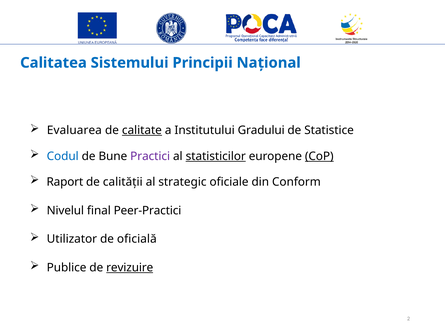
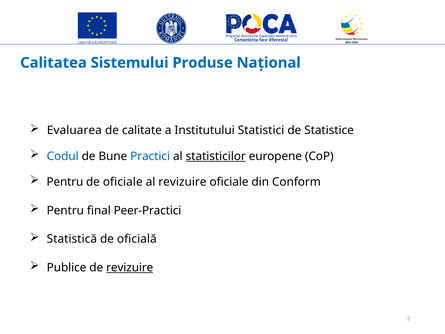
Principii: Principii -> Produse
calitate underline: present -> none
Gradului: Gradului -> Statistici
Practici colour: purple -> blue
CoP underline: present -> none
Raport at (65, 182): Raport -> Pentru
de calității: calității -> oficiale
al strategic: strategic -> revizuire
Nivelul at (65, 210): Nivelul -> Pentru
Utilizator: Utilizator -> Statistică
